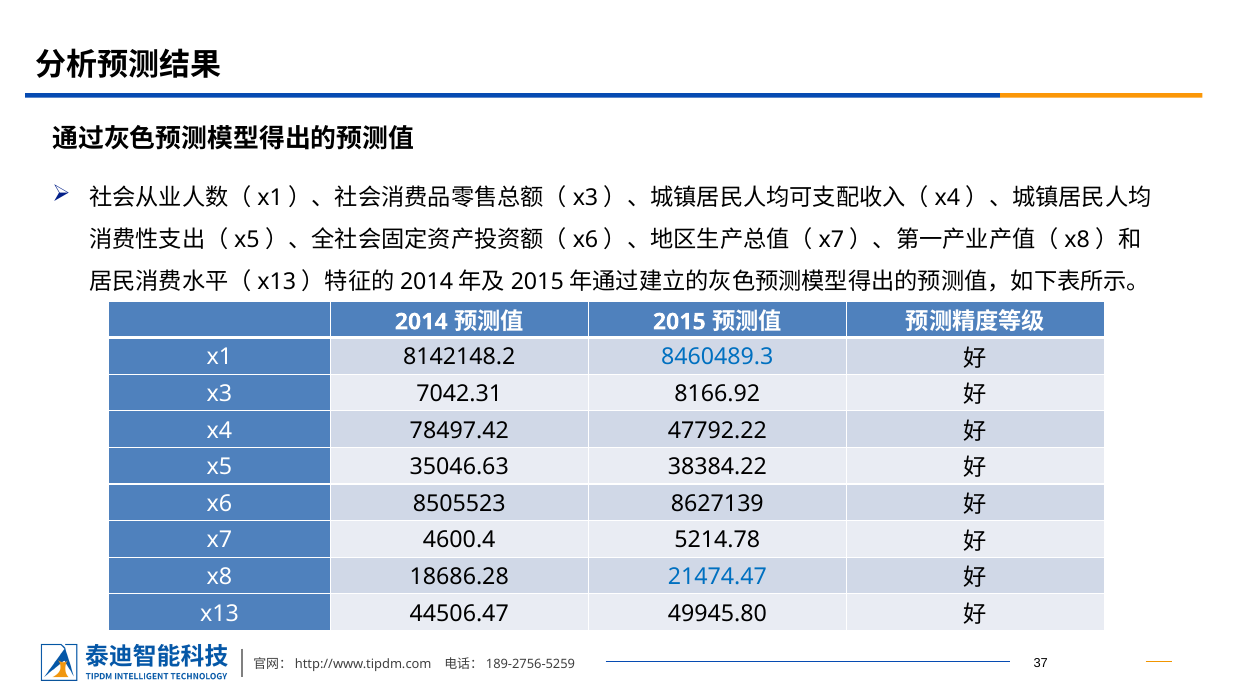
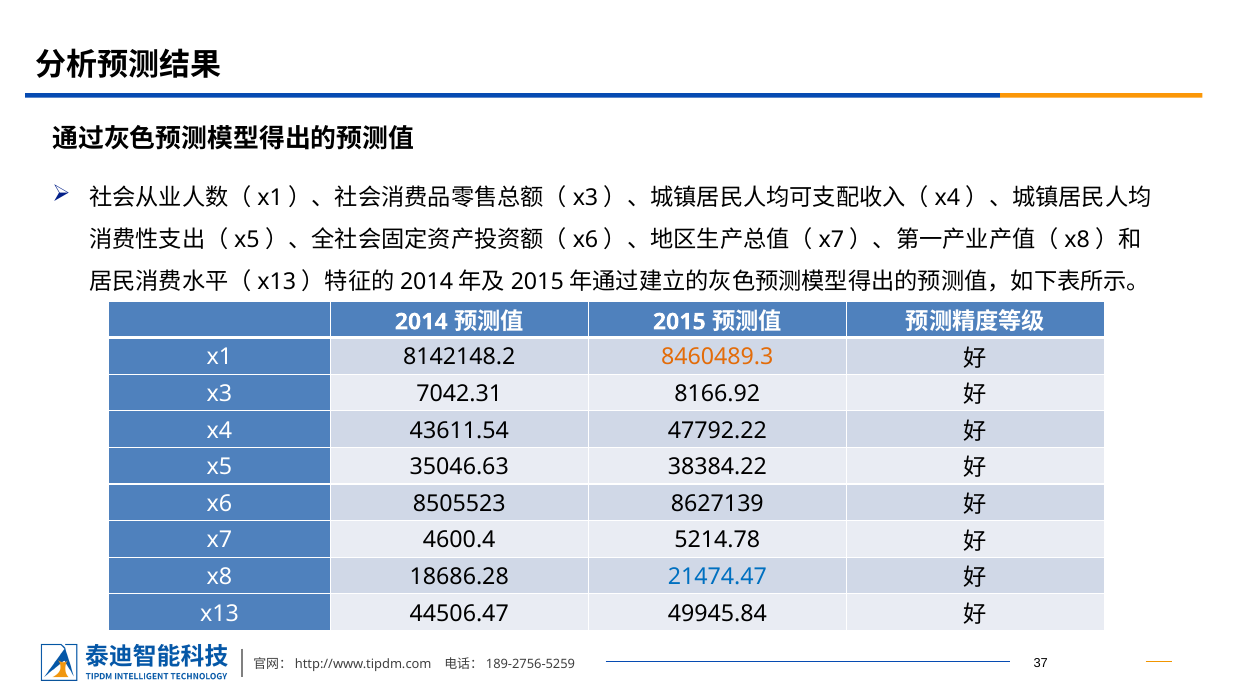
8460489.3 colour: blue -> orange
78497.42: 78497.42 -> 43611.54
49945.80: 49945.80 -> 49945.84
